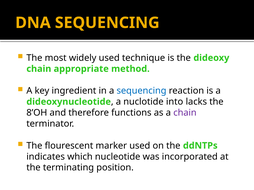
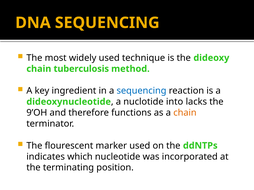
appropriate: appropriate -> tuberculosis
8’OH: 8’OH -> 9’OH
chain at (185, 113) colour: purple -> orange
